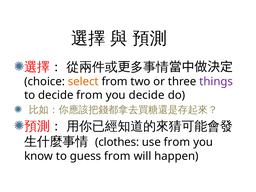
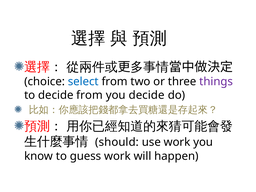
select colour: orange -> blue
clothes: clothes -> should
use from: from -> work
guess from: from -> work
